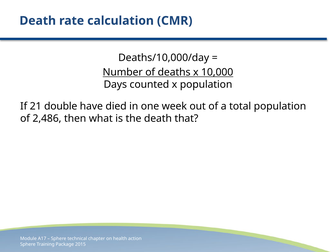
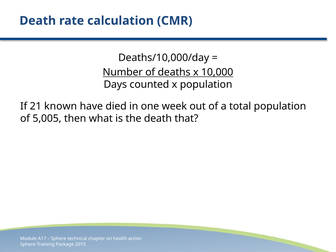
double: double -> known
2,486: 2,486 -> 5,005
